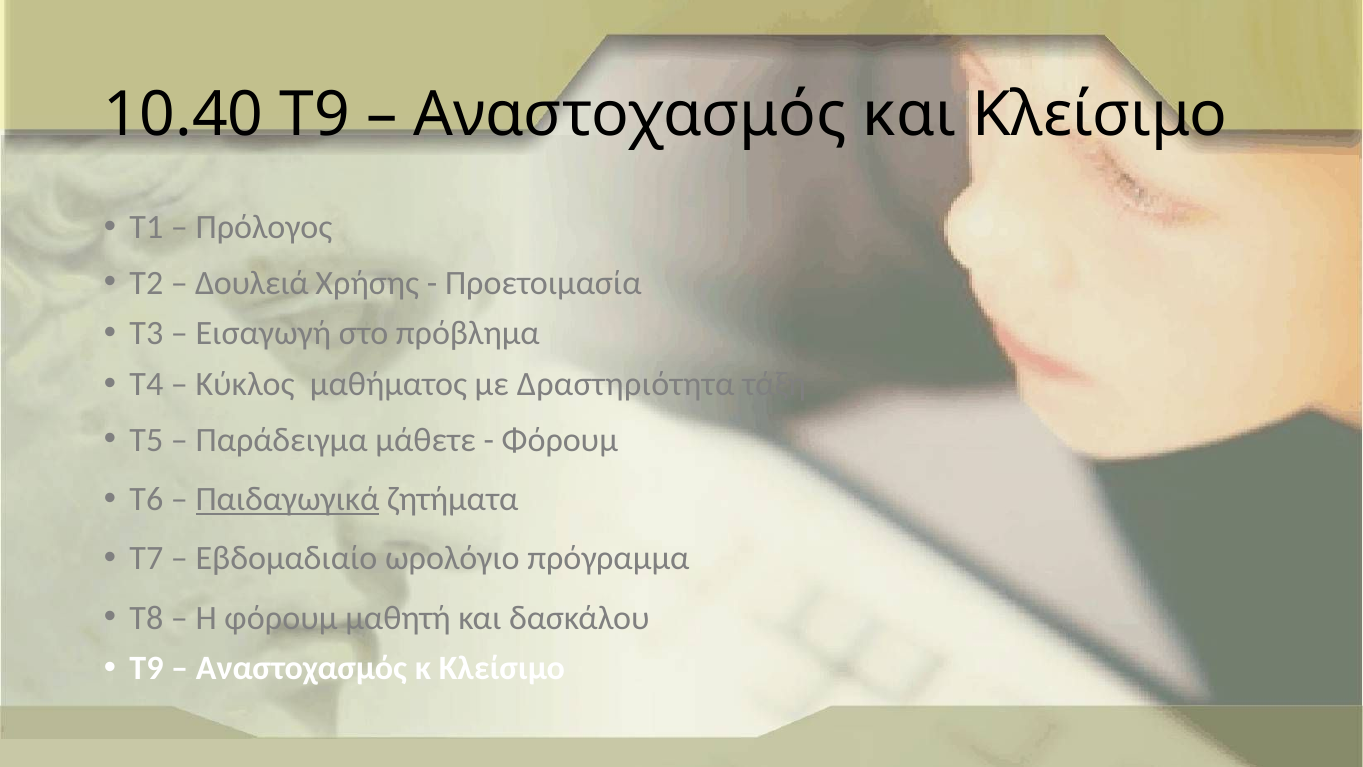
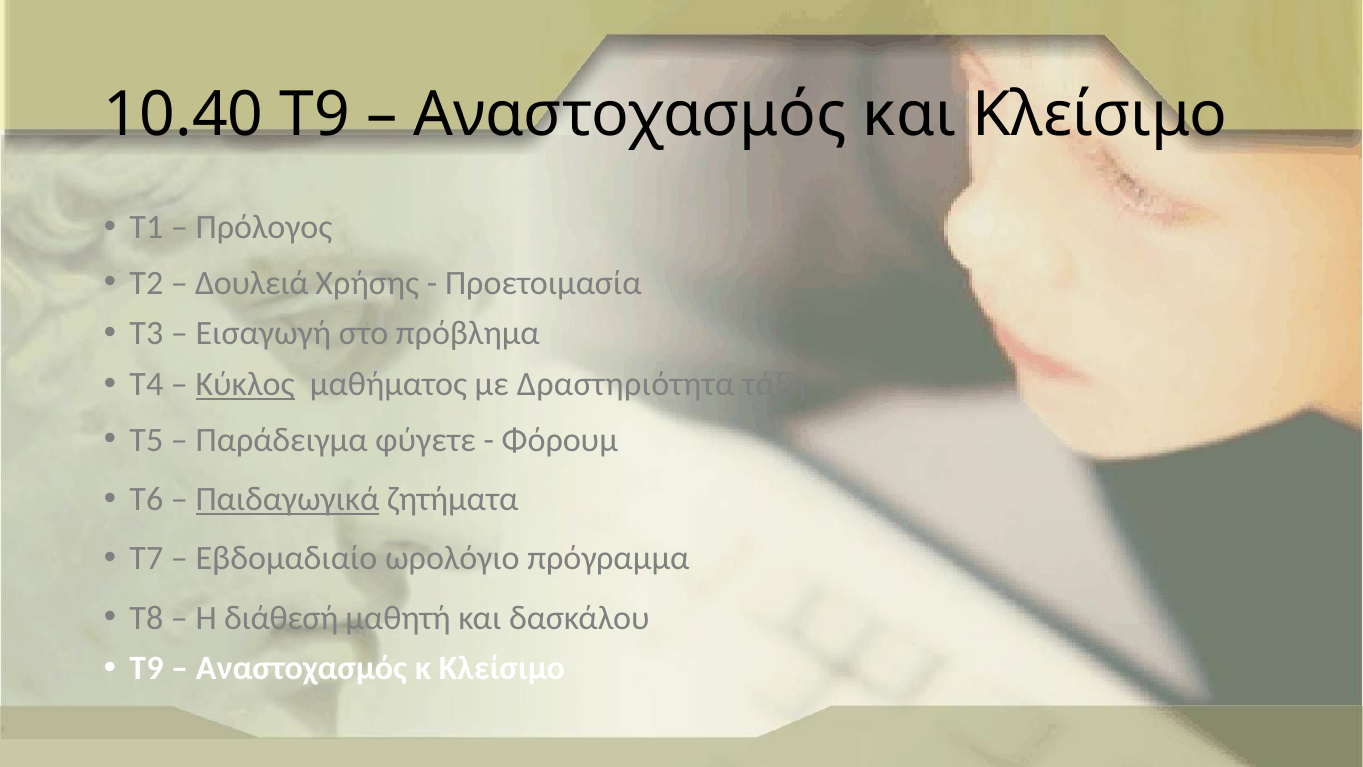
Κύκλος underline: none -> present
μάθετε: μάθετε -> φύγετε
Η φόρουμ: φόρουμ -> διάθεσή
